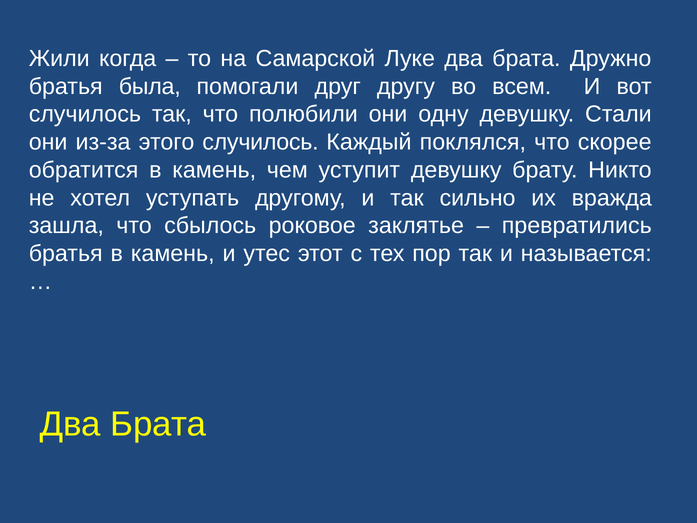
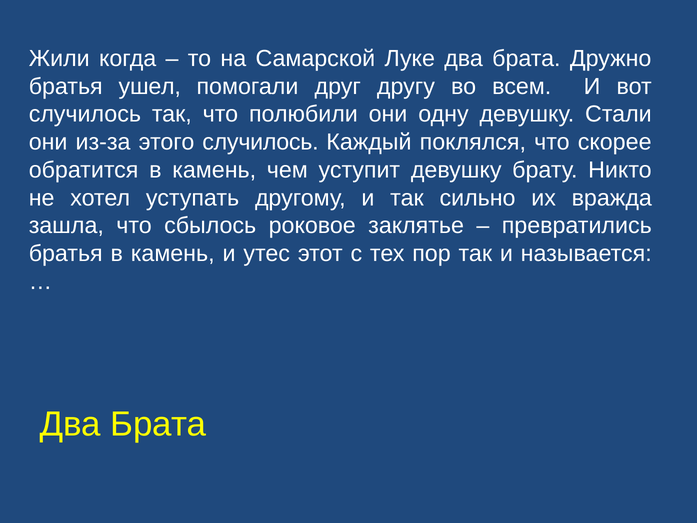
была: была -> ушел
